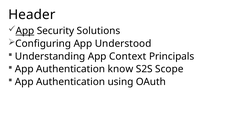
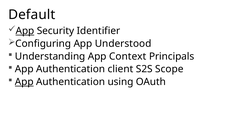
Header: Header -> Default
Solutions: Solutions -> Identifier
know: know -> client
App at (24, 82) underline: none -> present
